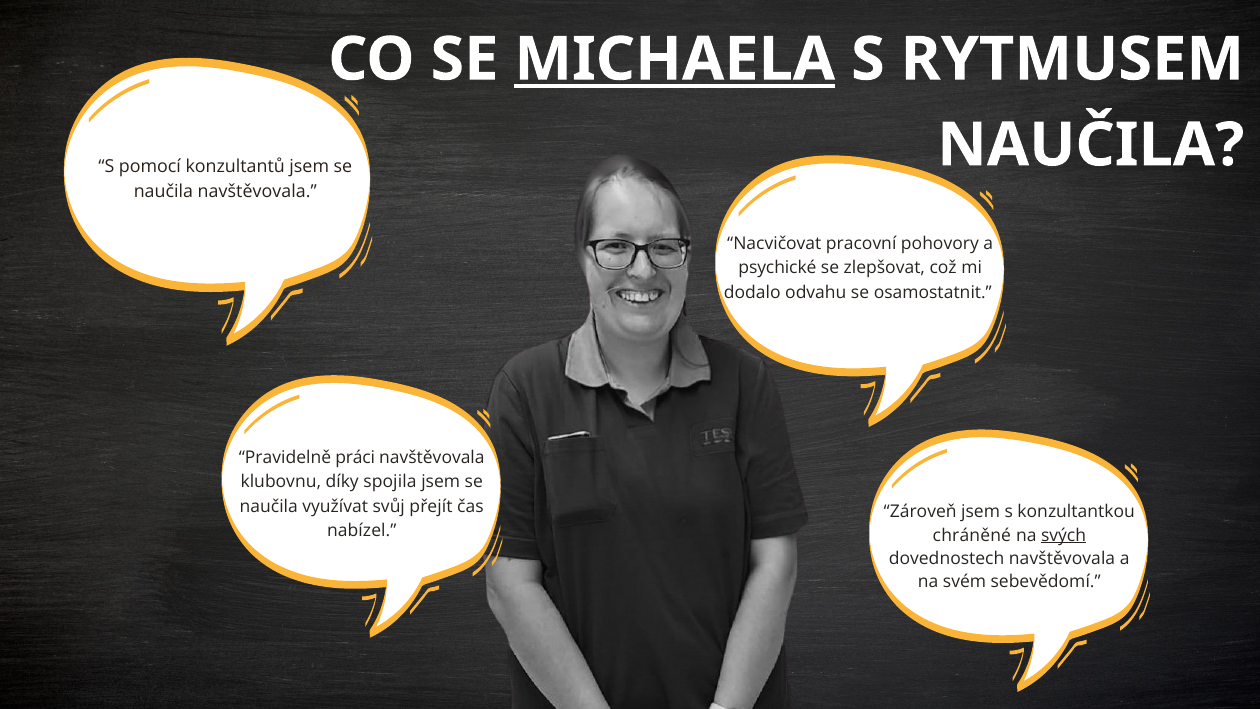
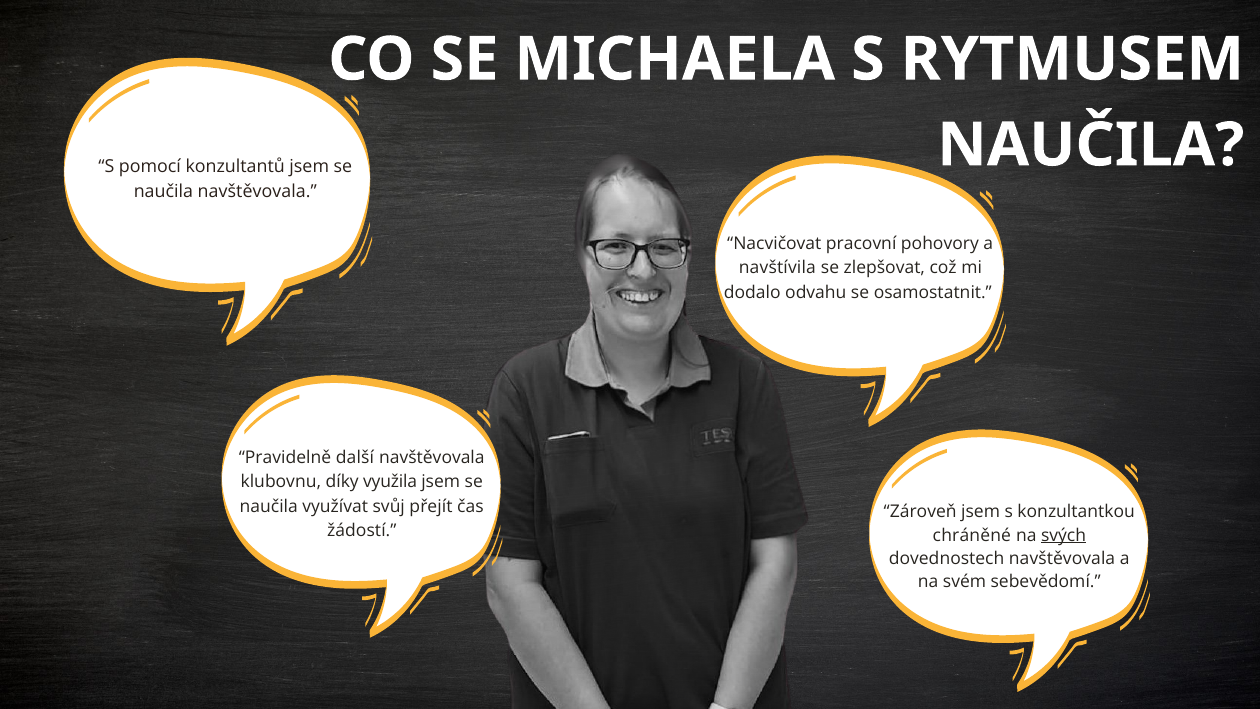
MICHAELA underline: present -> none
psychické: psychické -> navštívila
práci: práci -> další
spojila: spojila -> využila
nabízel: nabízel -> žádostí
